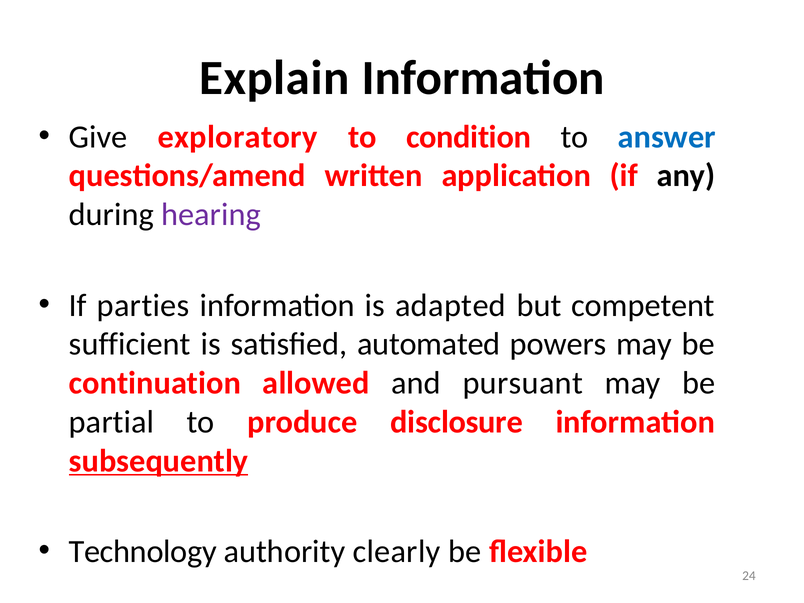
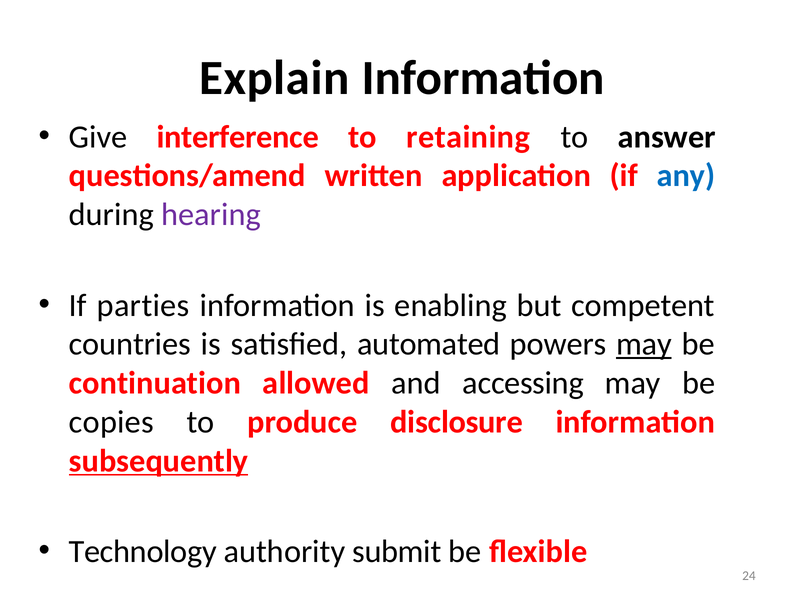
exploratory: exploratory -> interference
condition: condition -> retaining
answer colour: blue -> black
any colour: black -> blue
adapted: adapted -> enabling
sufficient: sufficient -> countries
may at (644, 344) underline: none -> present
pursuant: pursuant -> accessing
partial: partial -> copies
clearly: clearly -> submit
